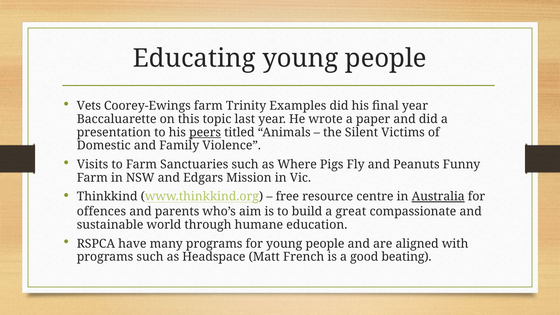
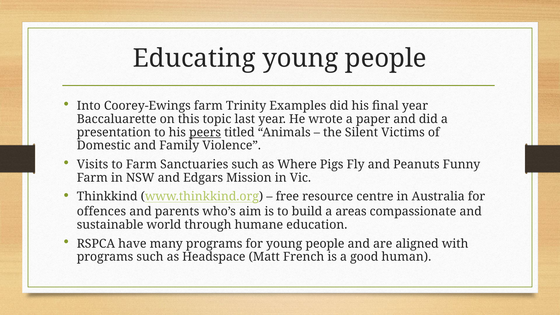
Vets: Vets -> Into
Australia underline: present -> none
great: great -> areas
beating: beating -> human
